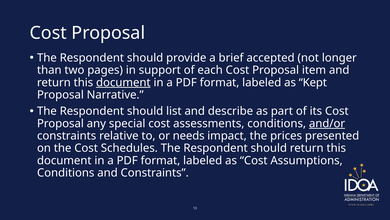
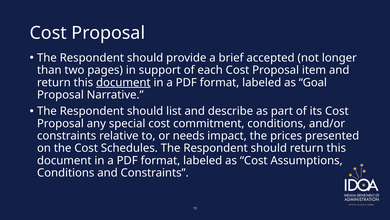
Kept: Kept -> Goal
assessments: assessments -> commitment
and/or underline: present -> none
